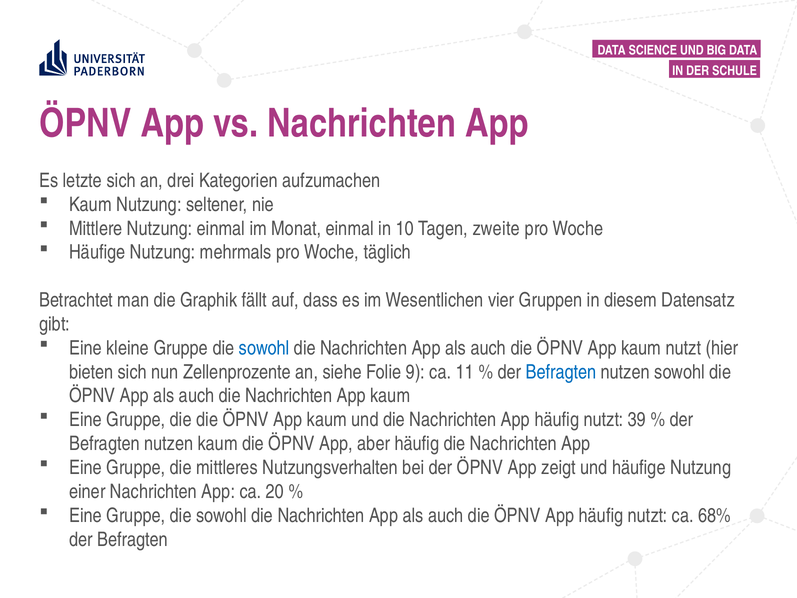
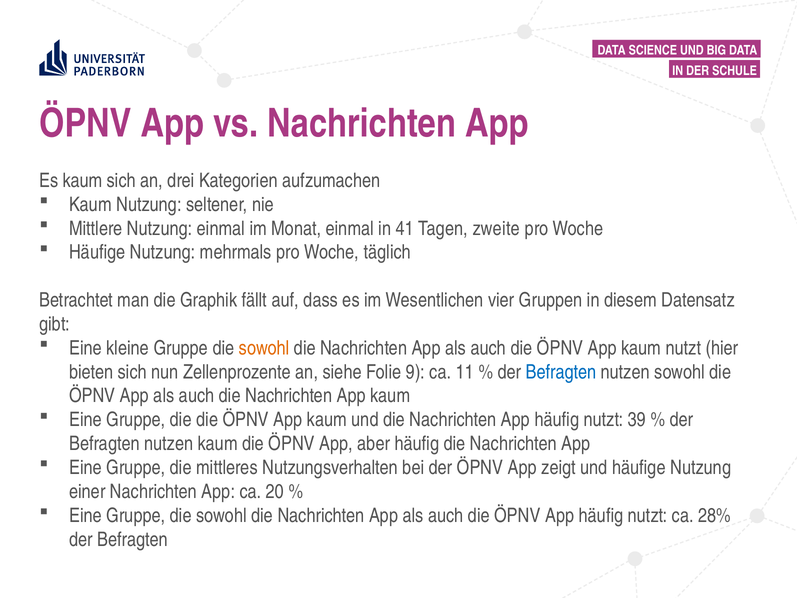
Es letzte: letzte -> kaum
10: 10 -> 41
sowohl at (264, 348) colour: blue -> orange
68%: 68% -> 28%
